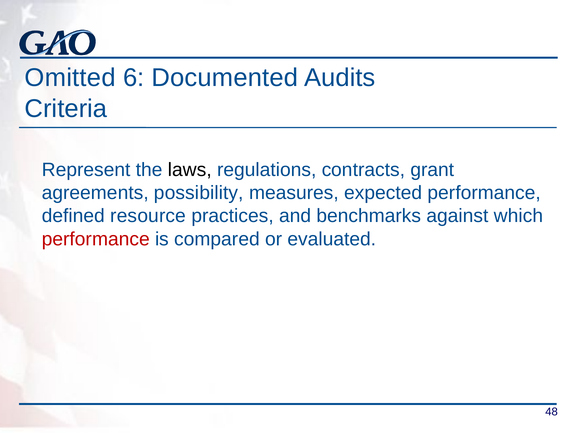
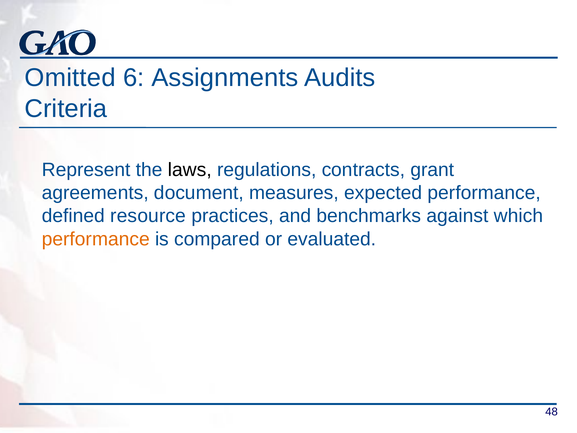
Documented: Documented -> Assignments
possibility: possibility -> document
performance at (96, 239) colour: red -> orange
